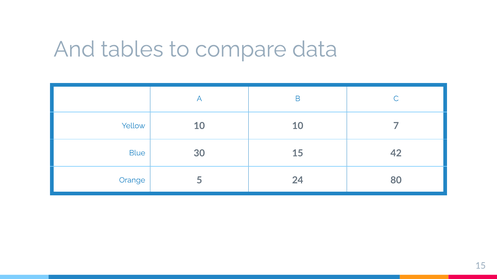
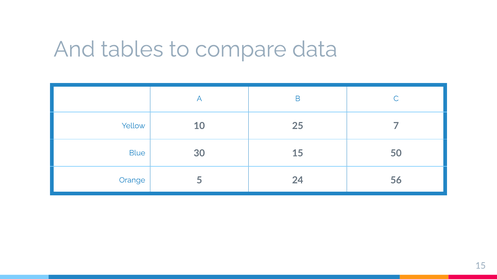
10 10: 10 -> 25
42: 42 -> 50
80: 80 -> 56
